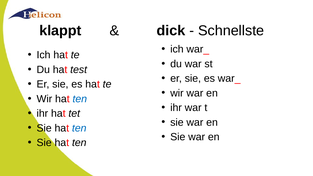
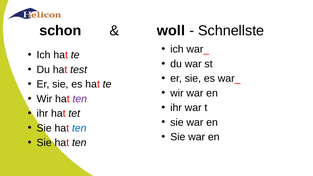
klappt: klappt -> schon
dick: dick -> woll
ten at (80, 99) colour: blue -> purple
